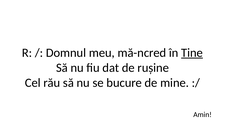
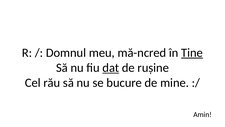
dat underline: none -> present
